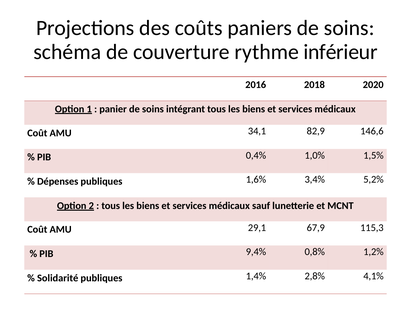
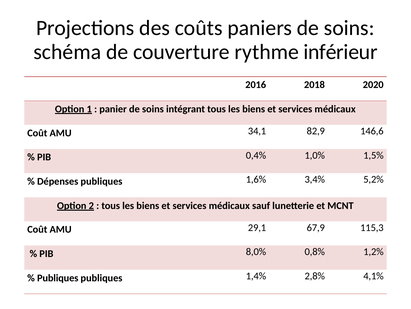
9,4%: 9,4% -> 8,0%
Solidarité at (58, 277): Solidarité -> Publiques
